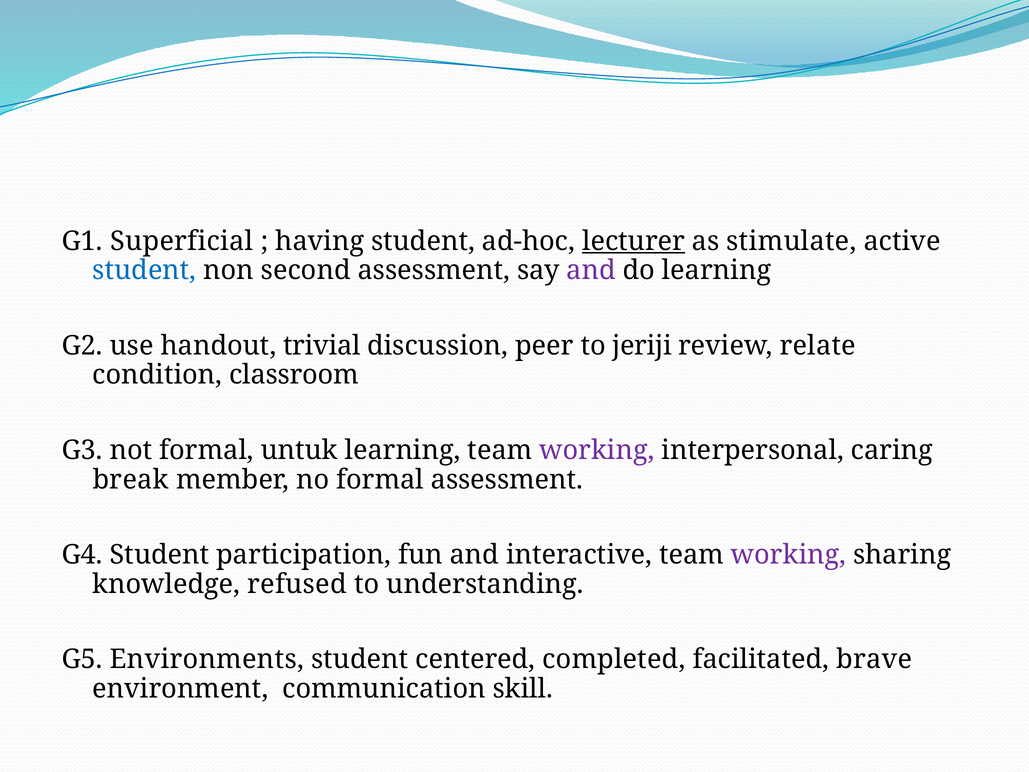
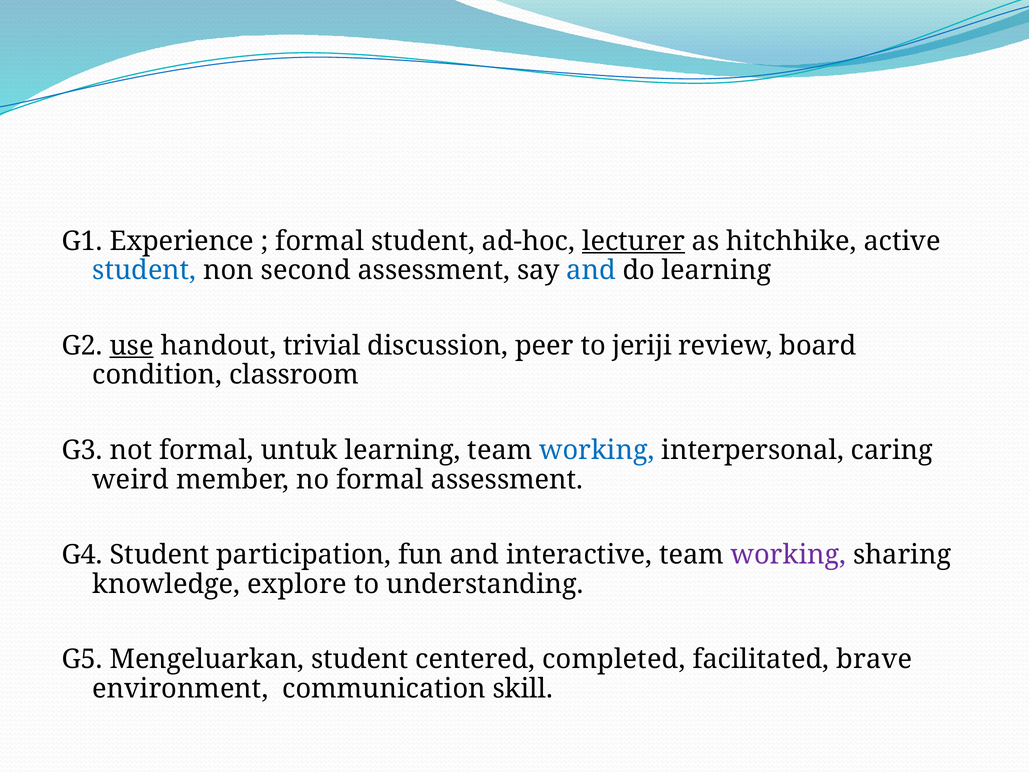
Superficial: Superficial -> Experience
having at (320, 241): having -> formal
stimulate: stimulate -> hitchhike
and at (591, 270) colour: purple -> blue
use underline: none -> present
relate: relate -> board
working at (597, 450) colour: purple -> blue
break: break -> weird
refused: refused -> explore
Environments: Environments -> Mengeluarkan
